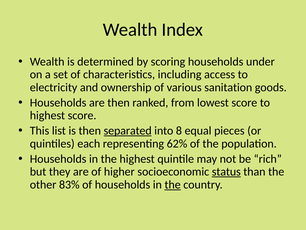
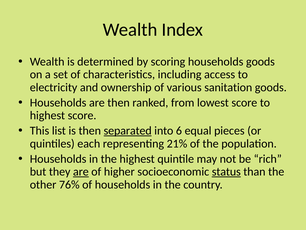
households under: under -> goods
8: 8 -> 6
62%: 62% -> 21%
are at (81, 171) underline: none -> present
83%: 83% -> 76%
the at (173, 184) underline: present -> none
